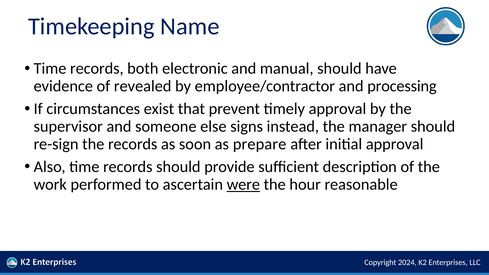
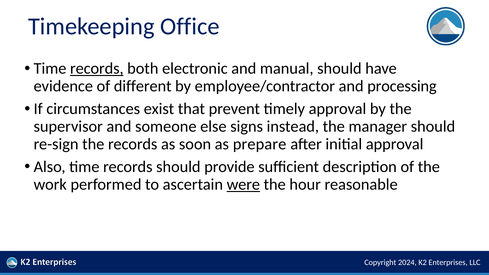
Name: Name -> Office
records at (97, 69) underline: none -> present
revealed: revealed -> different
